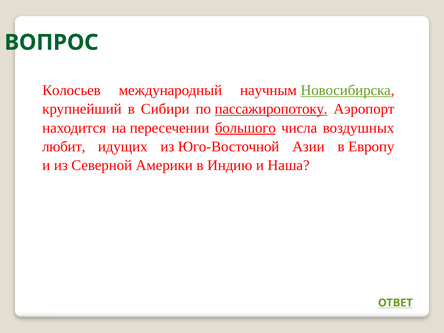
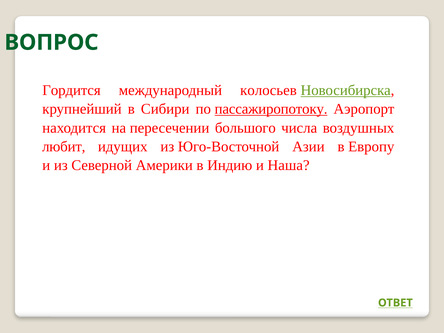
Колосьев: Колосьев -> Гордится
научным: научным -> колосьев
большого underline: present -> none
